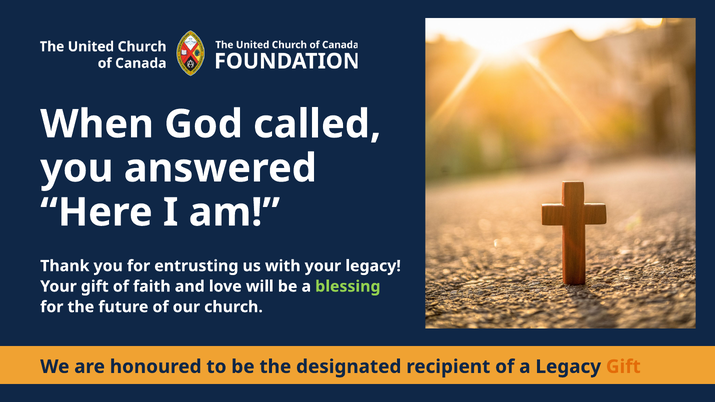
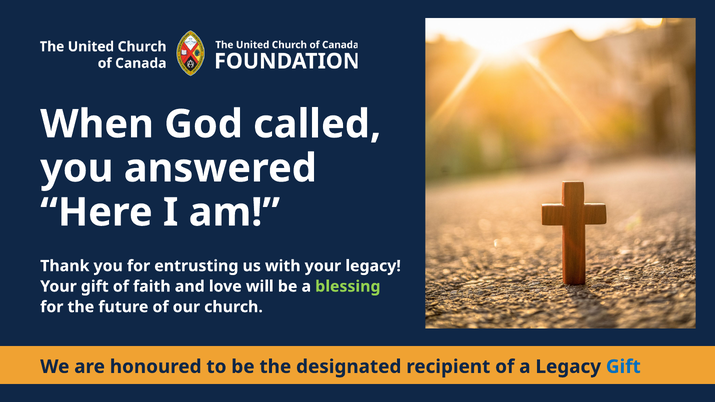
Gift at (623, 367) colour: orange -> blue
